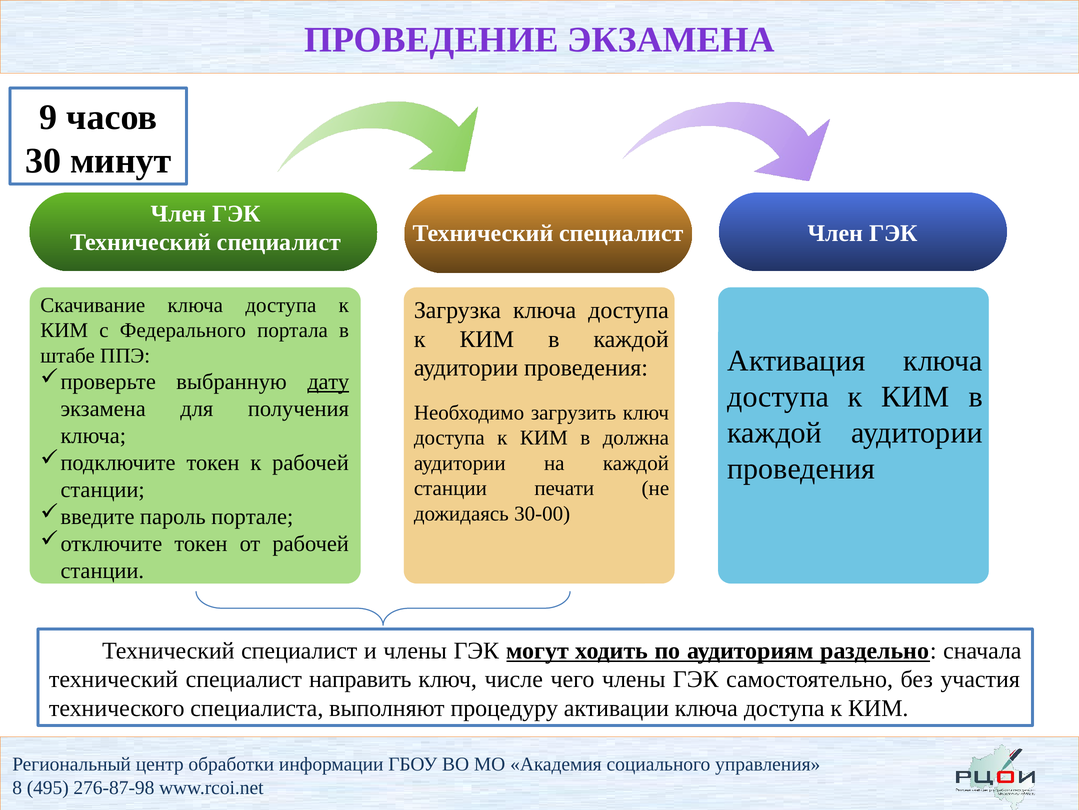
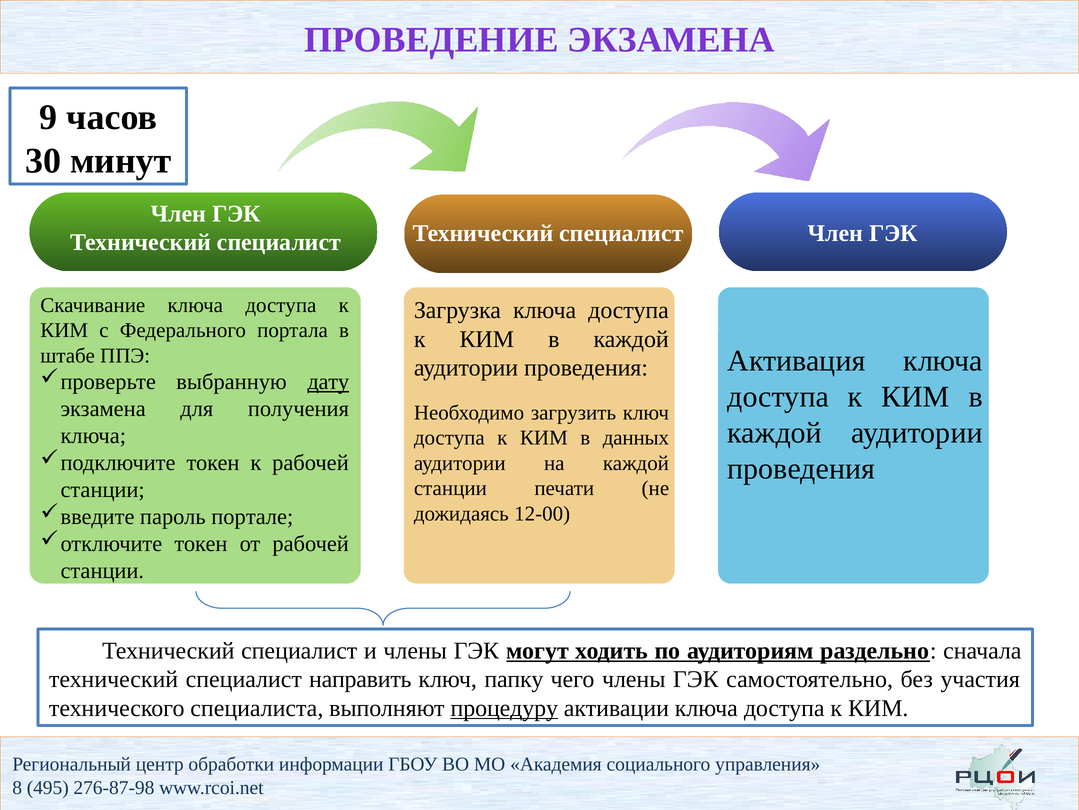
должна: должна -> данных
30-00: 30-00 -> 12-00
числе: числе -> папку
процедуру underline: none -> present
